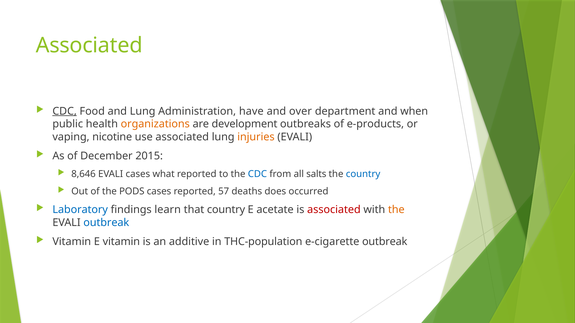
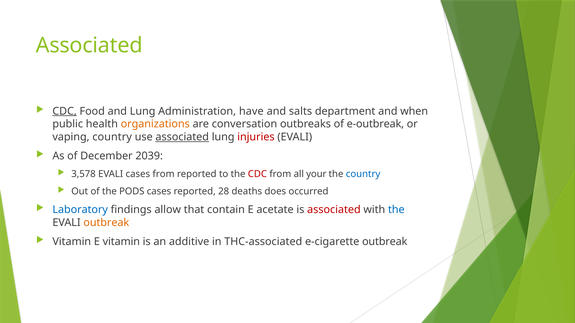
over: over -> salts
development: development -> conversation
e-products: e-products -> e-outbreak
vaping nicotine: nicotine -> country
associated at (182, 137) underline: none -> present
injuries colour: orange -> red
2015: 2015 -> 2039
8,646: 8,646 -> 3,578
cases what: what -> from
CDC at (257, 174) colour: blue -> red
salts: salts -> your
57: 57 -> 28
learn: learn -> allow
that country: country -> contain
the at (396, 210) colour: orange -> blue
outbreak at (106, 223) colour: blue -> orange
THC-population: THC-population -> THC-associated
